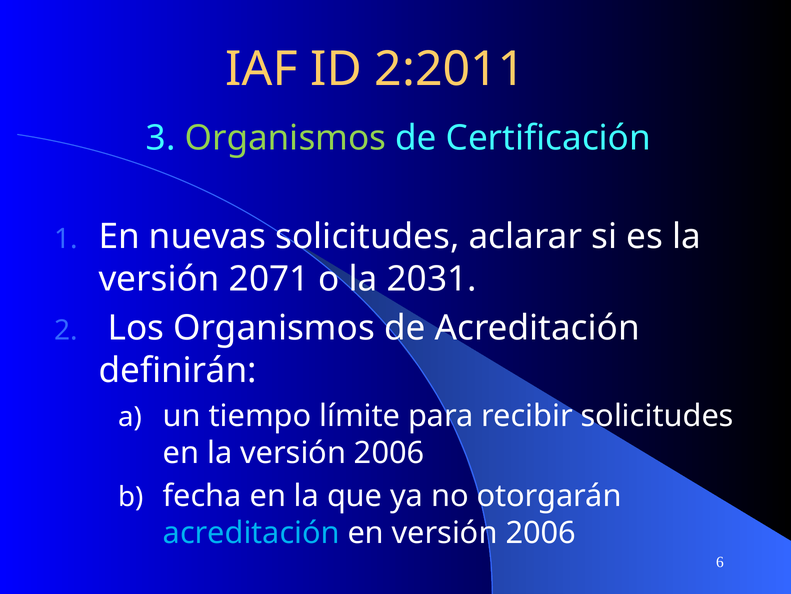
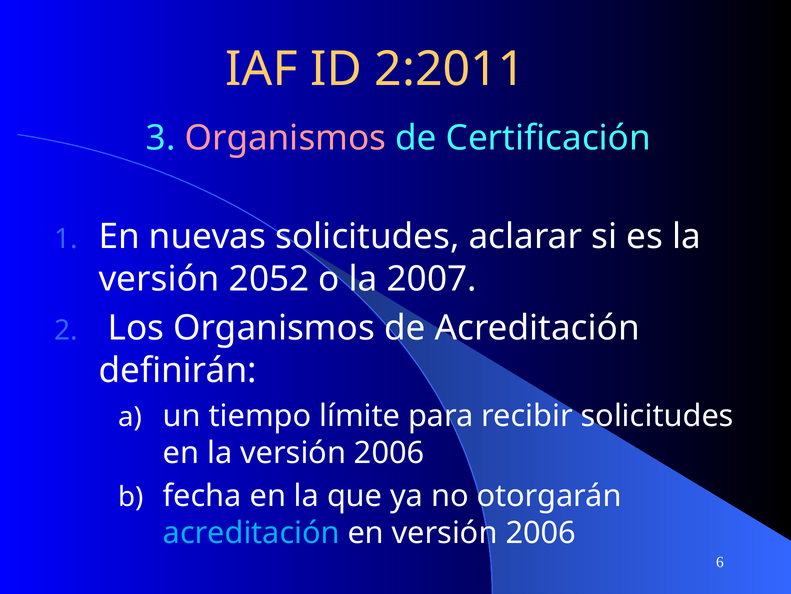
Organismos at (285, 138) colour: light green -> pink
2071: 2071 -> 2052
2031: 2031 -> 2007
